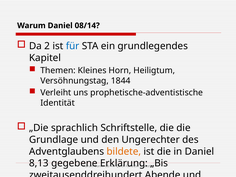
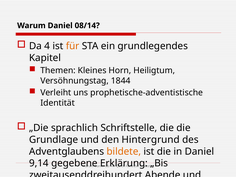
2: 2 -> 4
für colour: blue -> orange
Ungerechter: Ungerechter -> Hintergrund
8,13: 8,13 -> 9,14
